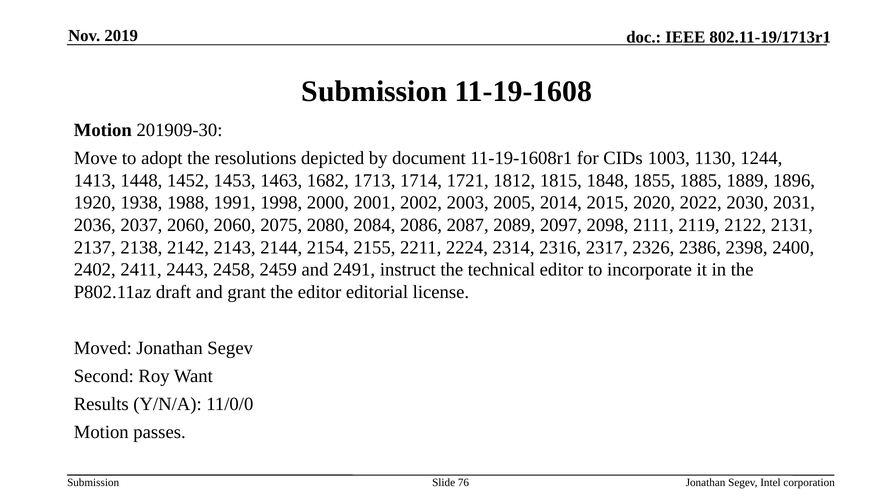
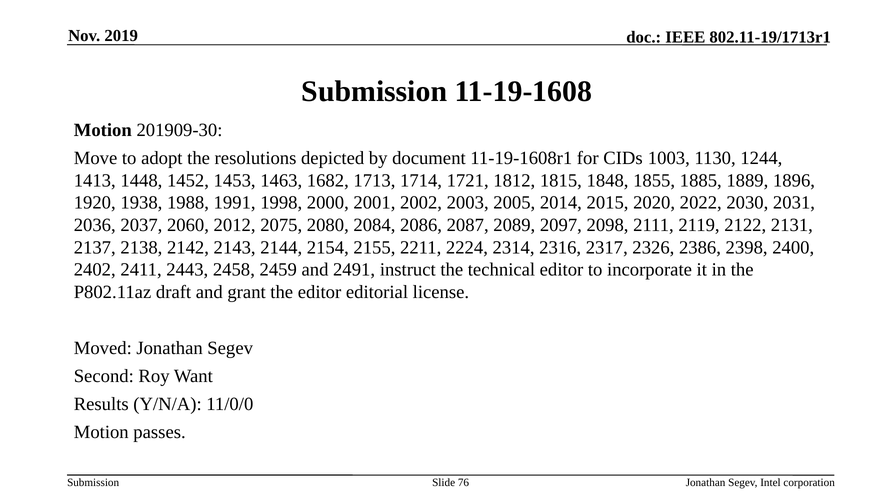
2060 2060: 2060 -> 2012
